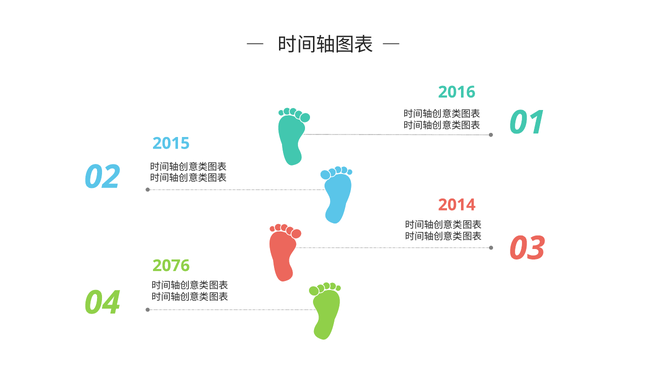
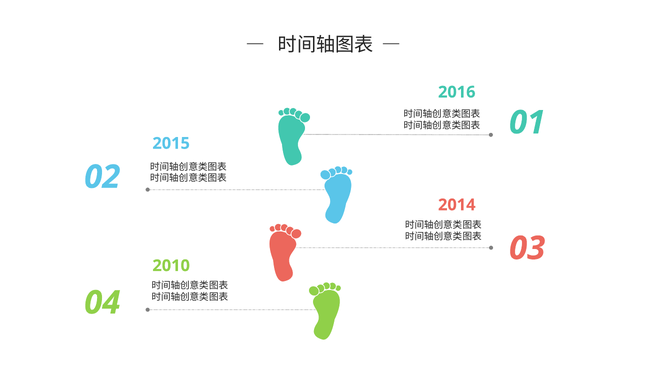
2076: 2076 -> 2010
